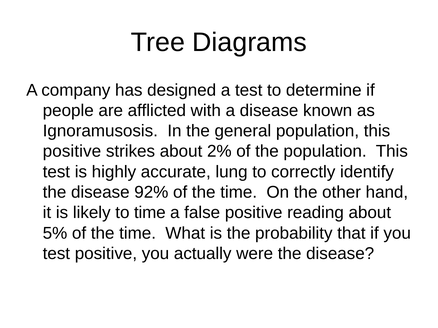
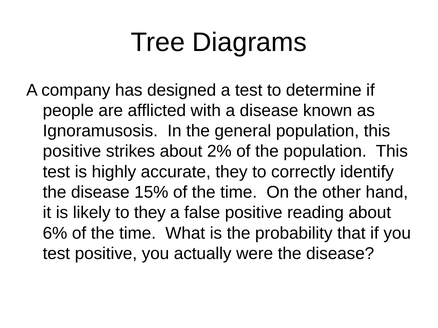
accurate lung: lung -> they
92%: 92% -> 15%
to time: time -> they
5%: 5% -> 6%
